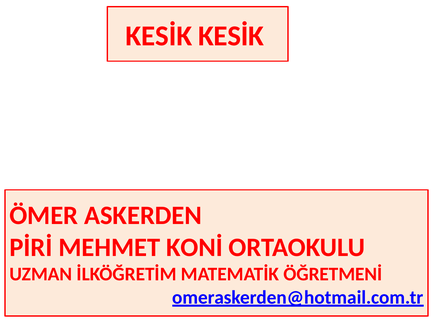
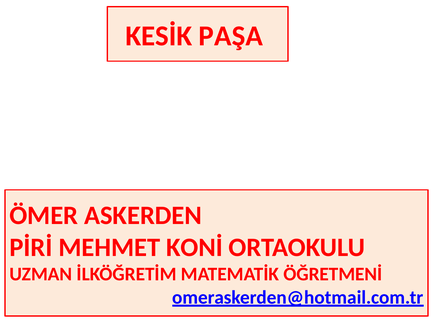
KESİK KESİK: KESİK -> PAŞA
